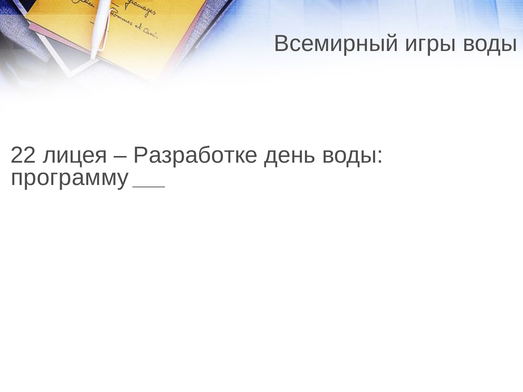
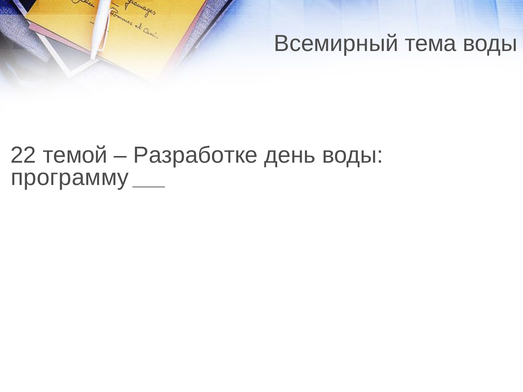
игры: игры -> тема
лицея: лицея -> темой
